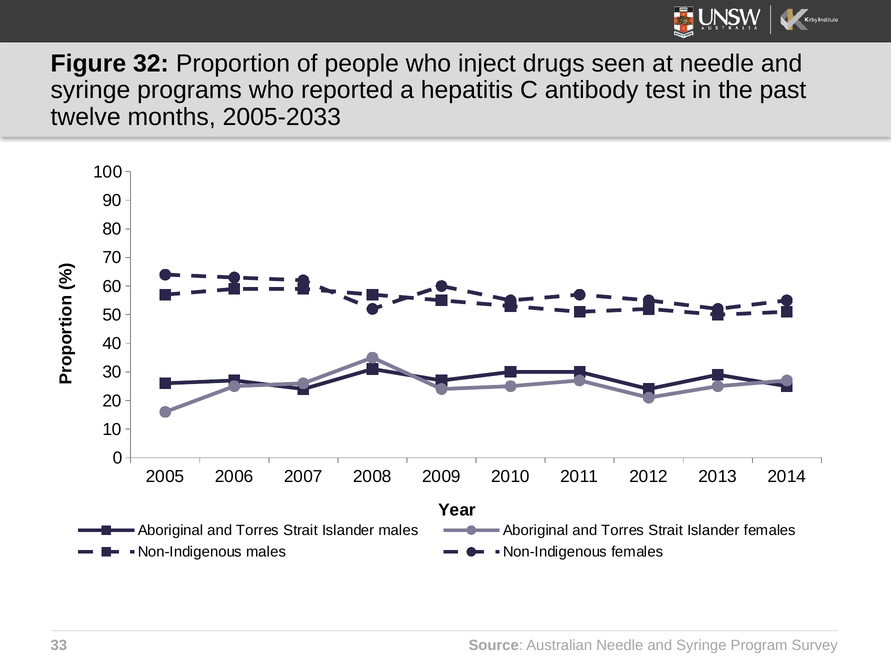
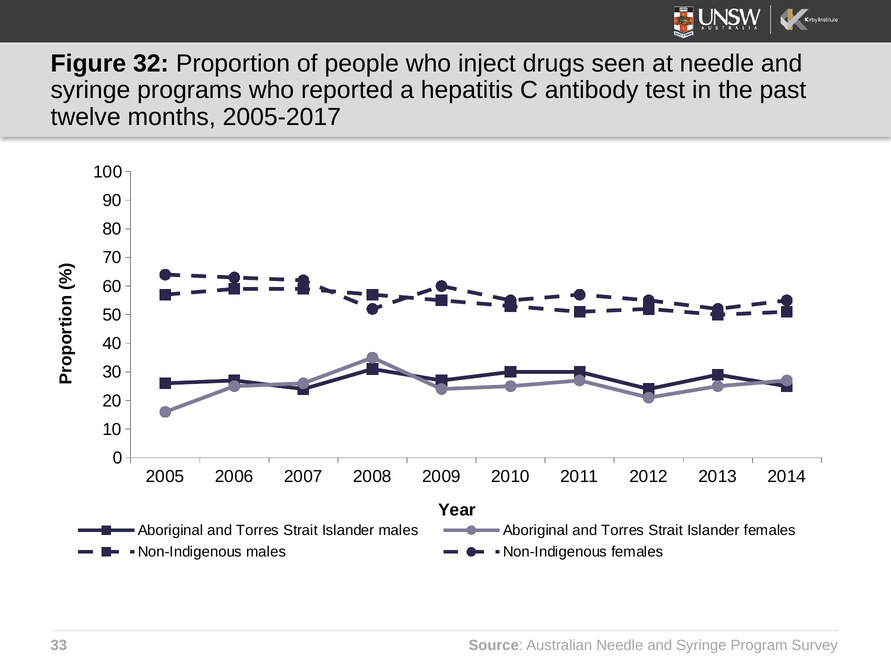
2005-2033: 2005-2033 -> 2005-2017
